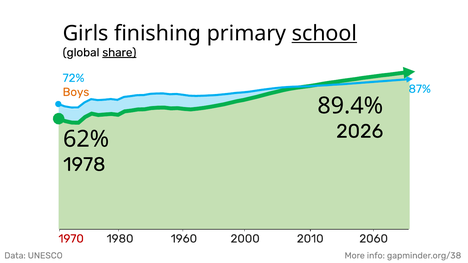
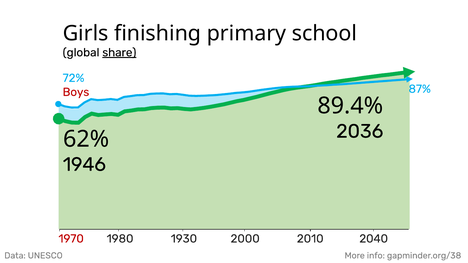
school underline: present -> none
Boys colour: orange -> red
2026: 2026 -> 2036
1978: 1978 -> 1946
1960: 1960 -> 1930
2060: 2060 -> 2040
